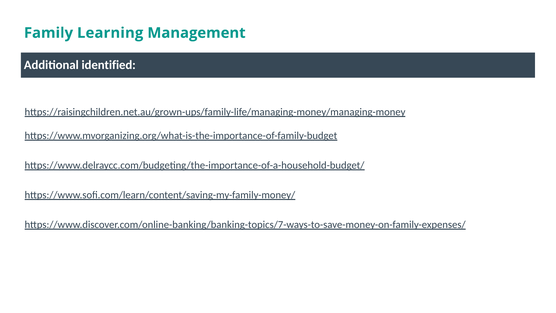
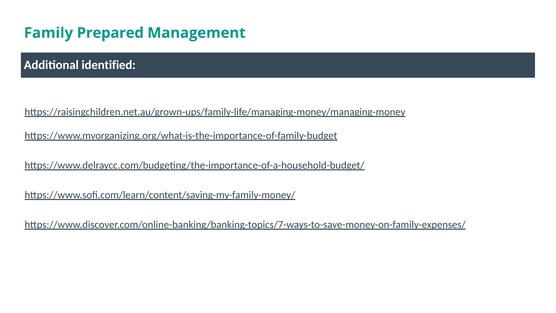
Learning: Learning -> Prepared
